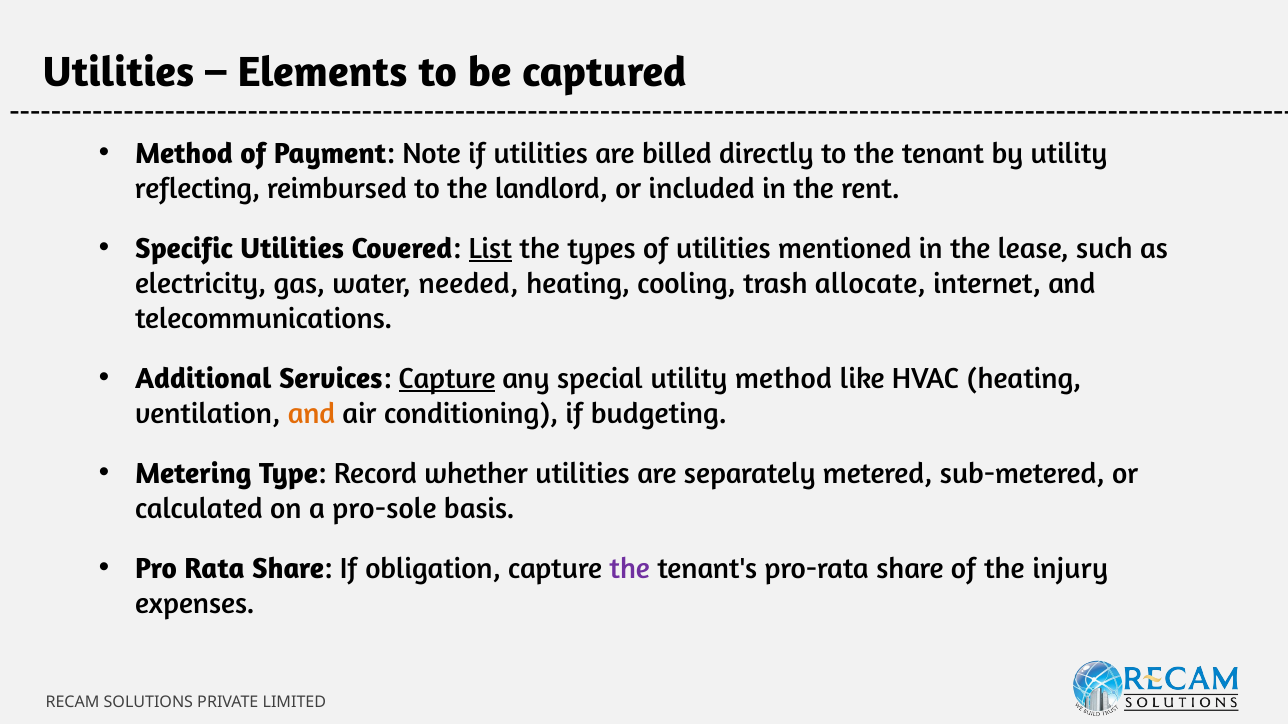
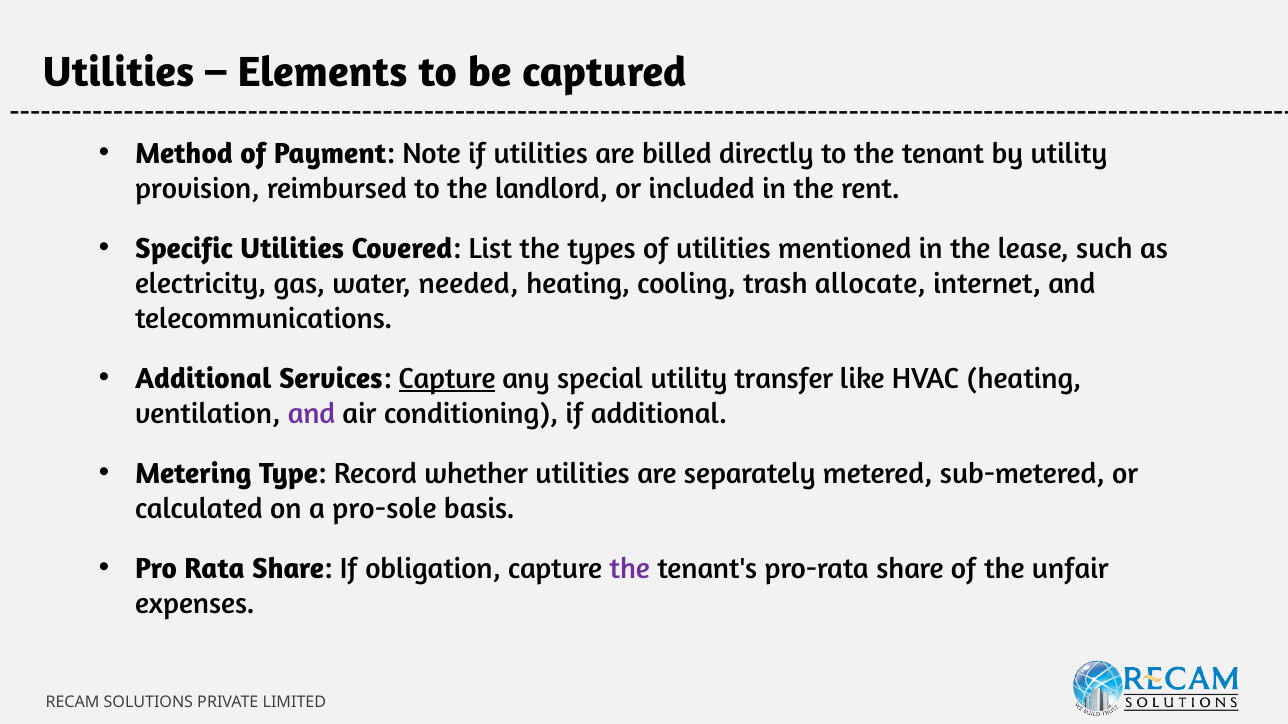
reflecting: reflecting -> provision
List underline: present -> none
utility method: method -> transfer
and at (312, 414) colour: orange -> purple
if budgeting: budgeting -> additional
injury: injury -> unfair
